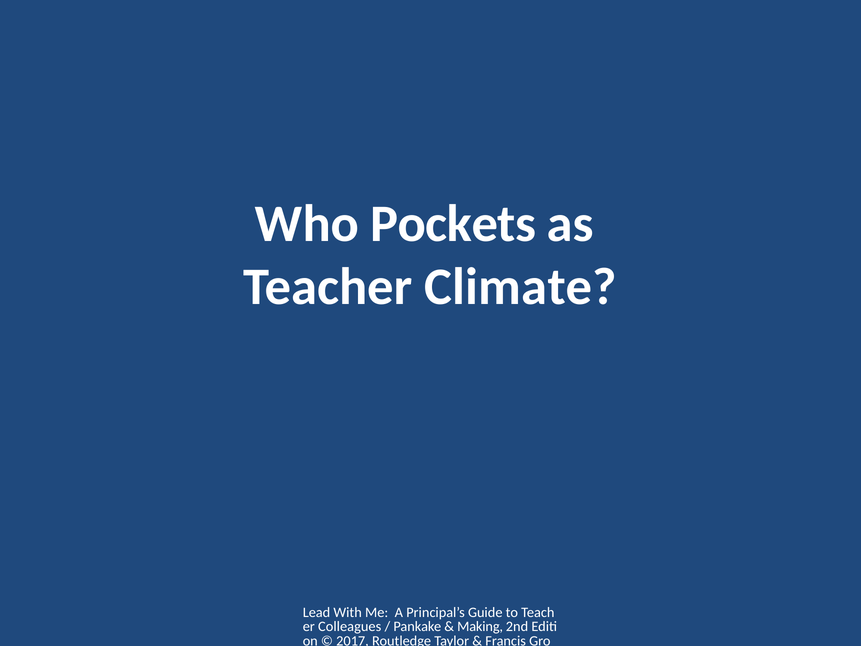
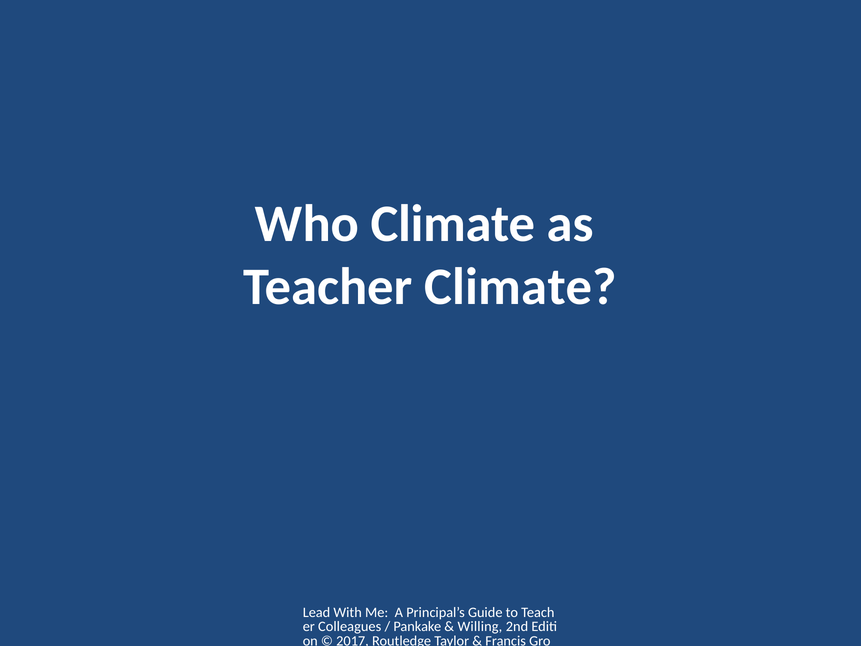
Who Pockets: Pockets -> Climate
Making: Making -> Willing
